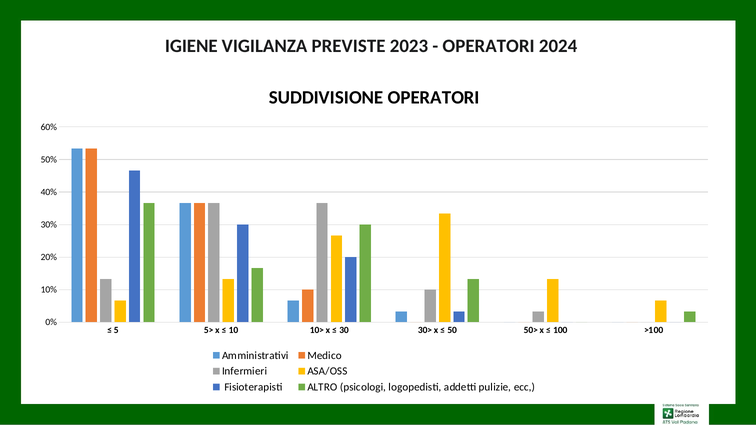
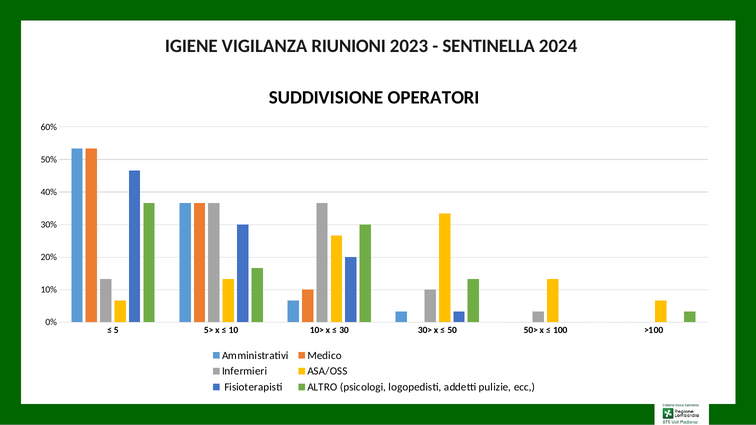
PREVISTE: PREVISTE -> RIUNIONI
OPERATORI at (489, 46): OPERATORI -> SENTINELLA
